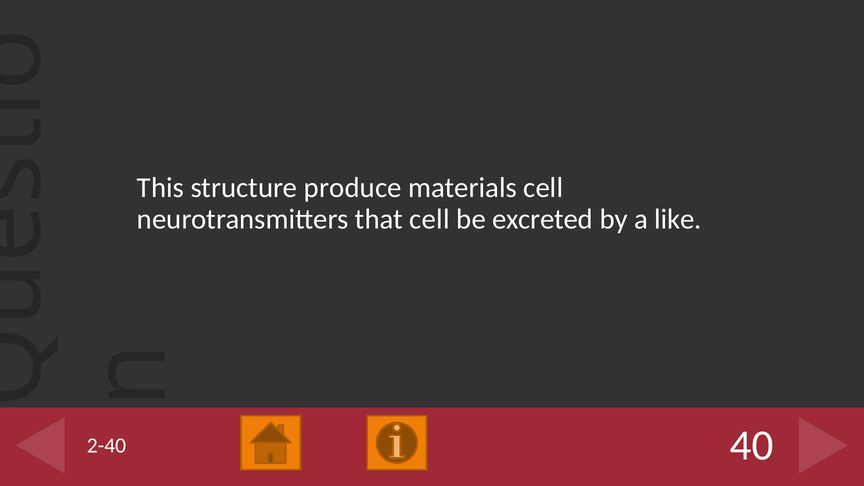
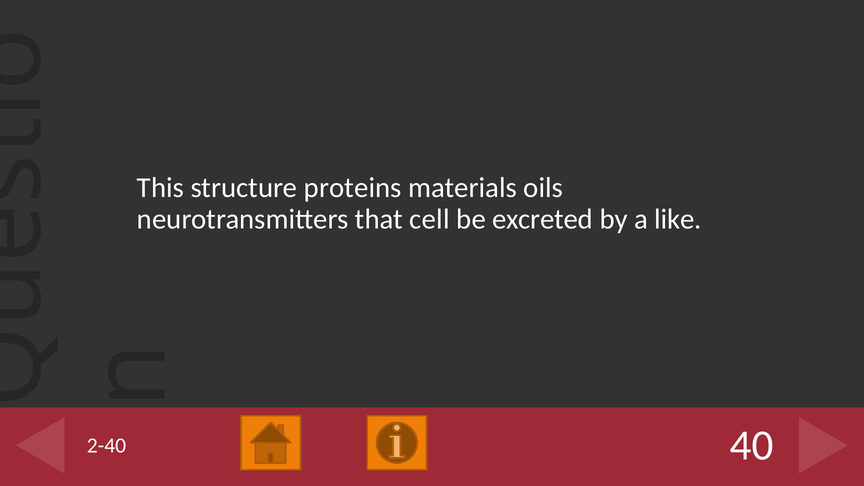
produce: produce -> proteins
materials cell: cell -> oils
